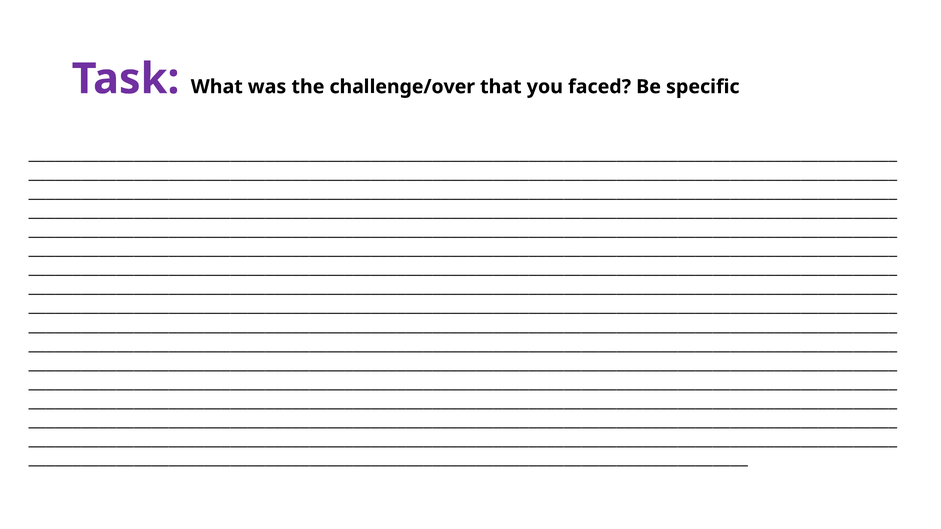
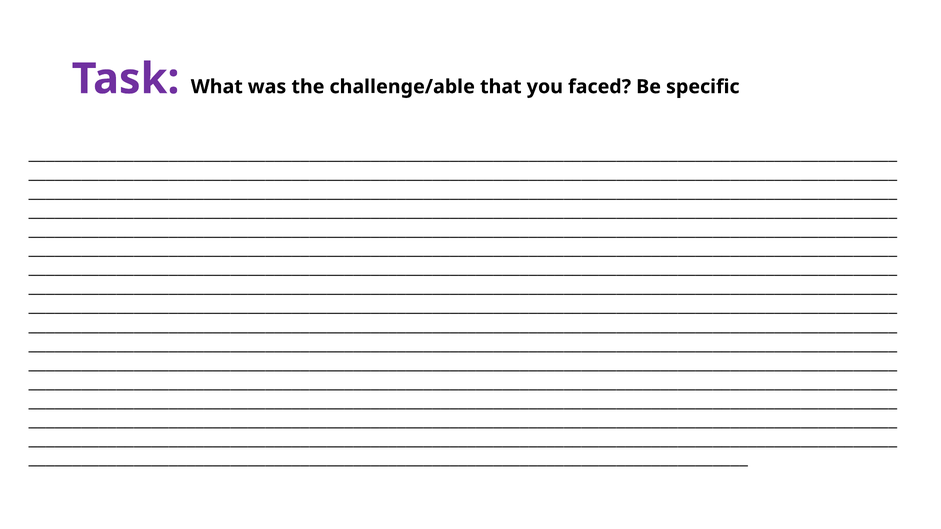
challenge/over: challenge/over -> challenge/able
